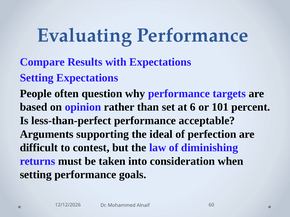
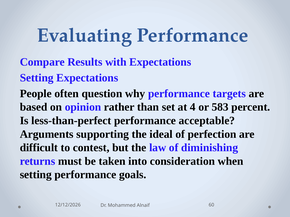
6: 6 -> 4
101: 101 -> 583
